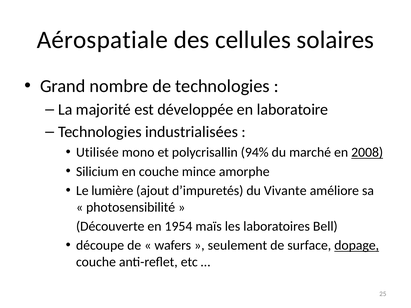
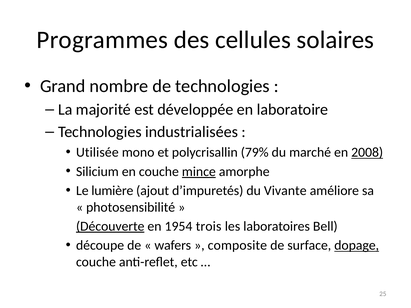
Aérospatiale: Aérospatiale -> Programmes
94%: 94% -> 79%
mince underline: none -> present
Découverte underline: none -> present
maïs: maïs -> trois
seulement: seulement -> composite
